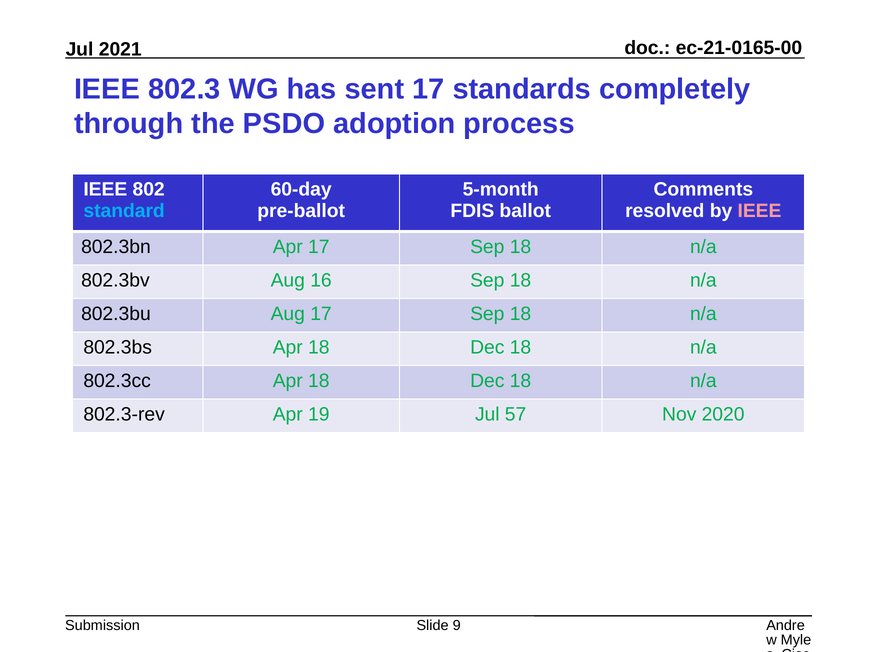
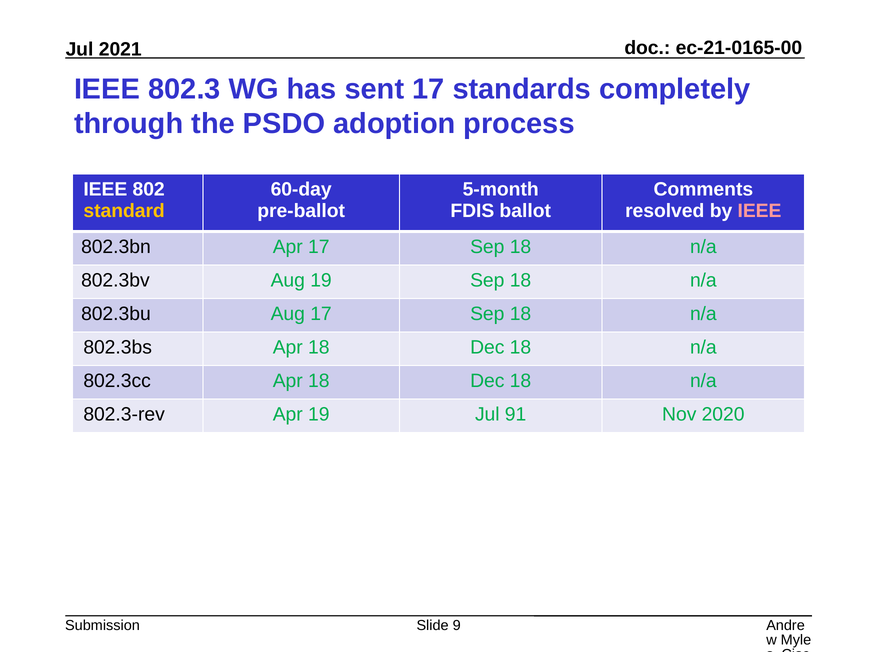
standard colour: light blue -> yellow
Aug 16: 16 -> 19
57: 57 -> 91
